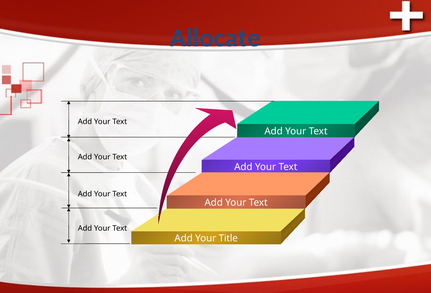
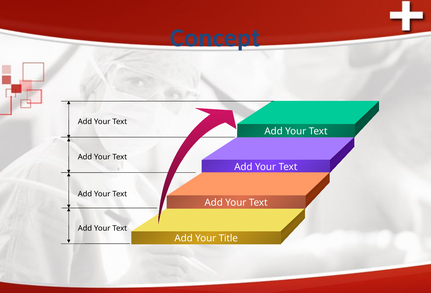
Allocate: Allocate -> Concept
